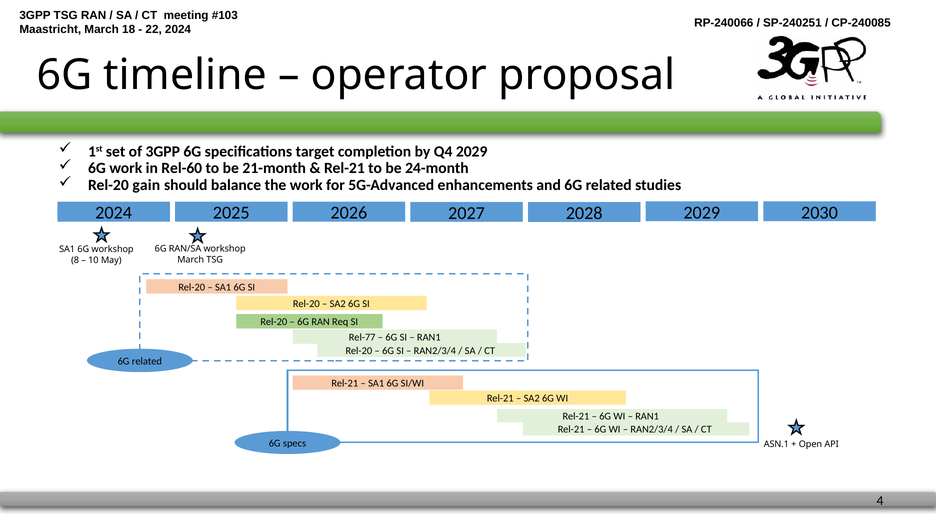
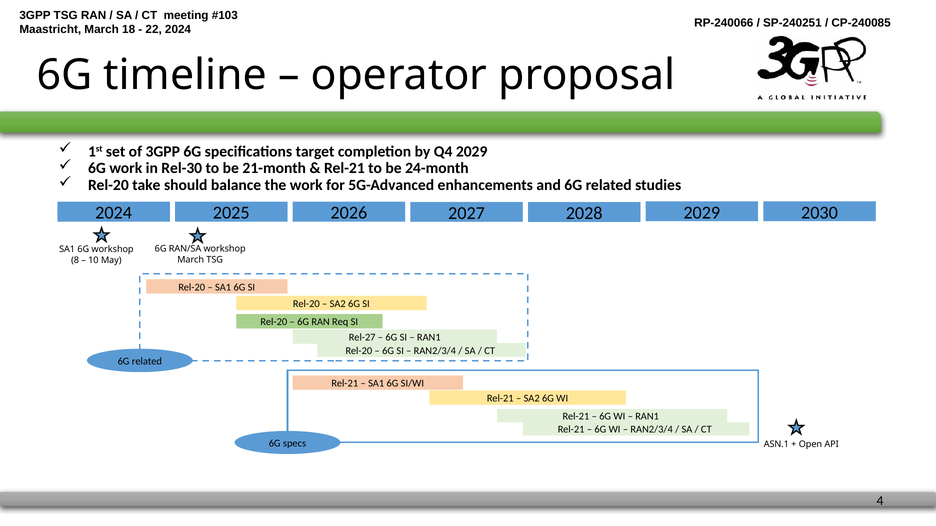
Rel-60: Rel-60 -> Rel-30
gain: gain -> take
Rel-77: Rel-77 -> Rel-27
